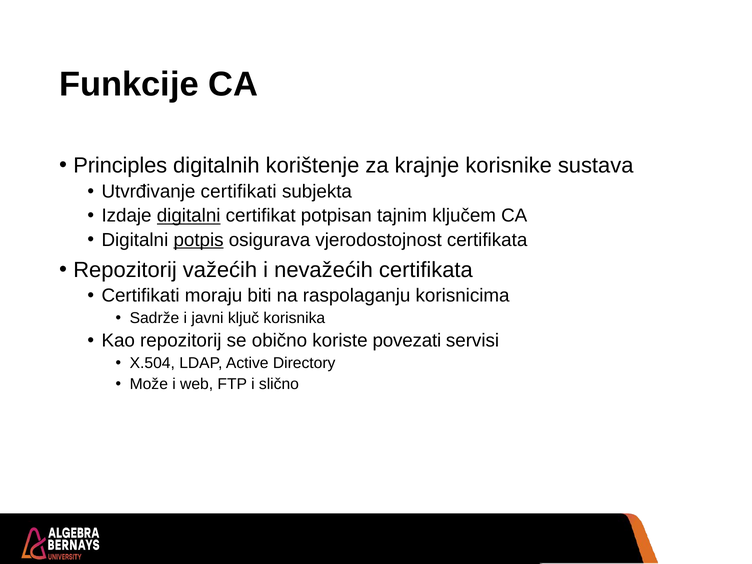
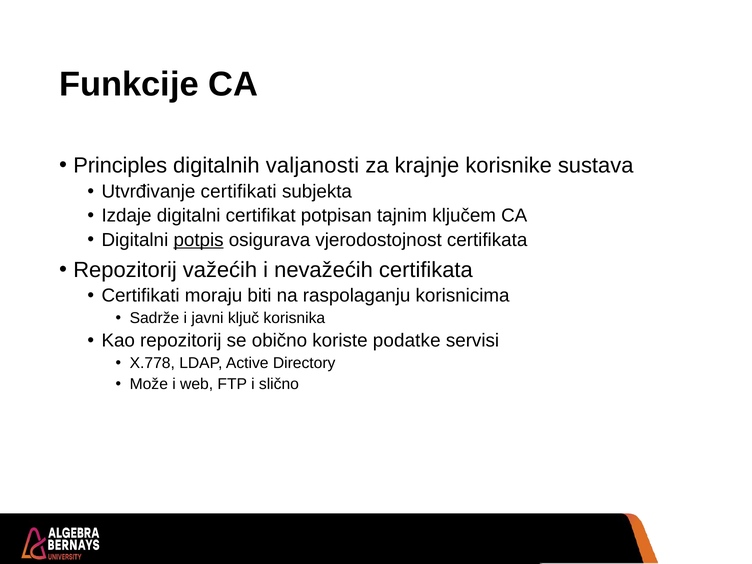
korištenje: korištenje -> valjanosti
digitalni at (189, 216) underline: present -> none
povezati: povezati -> podatke
X.504: X.504 -> X.778
